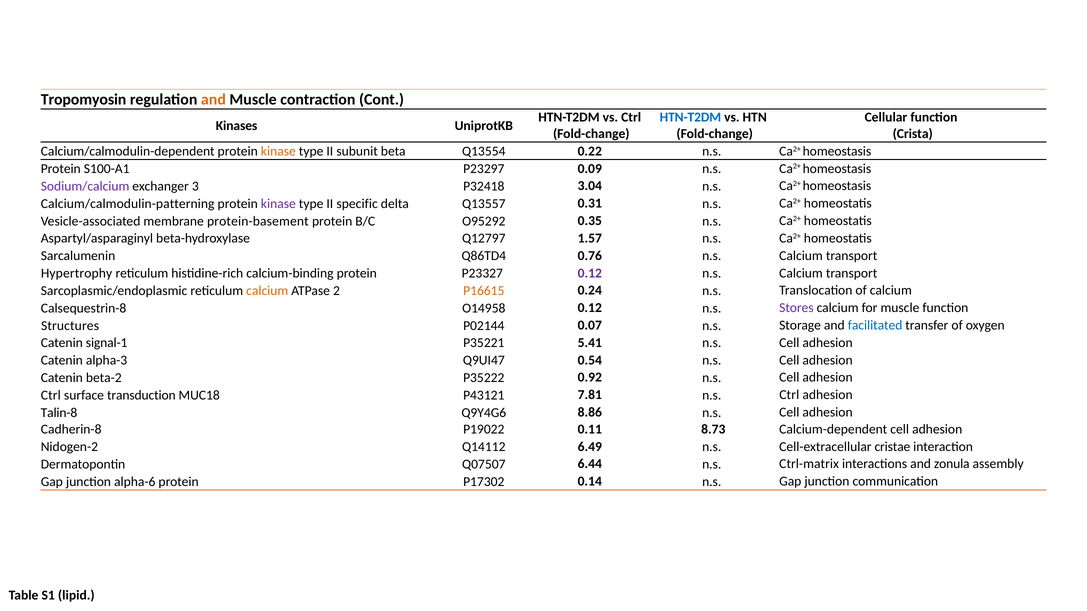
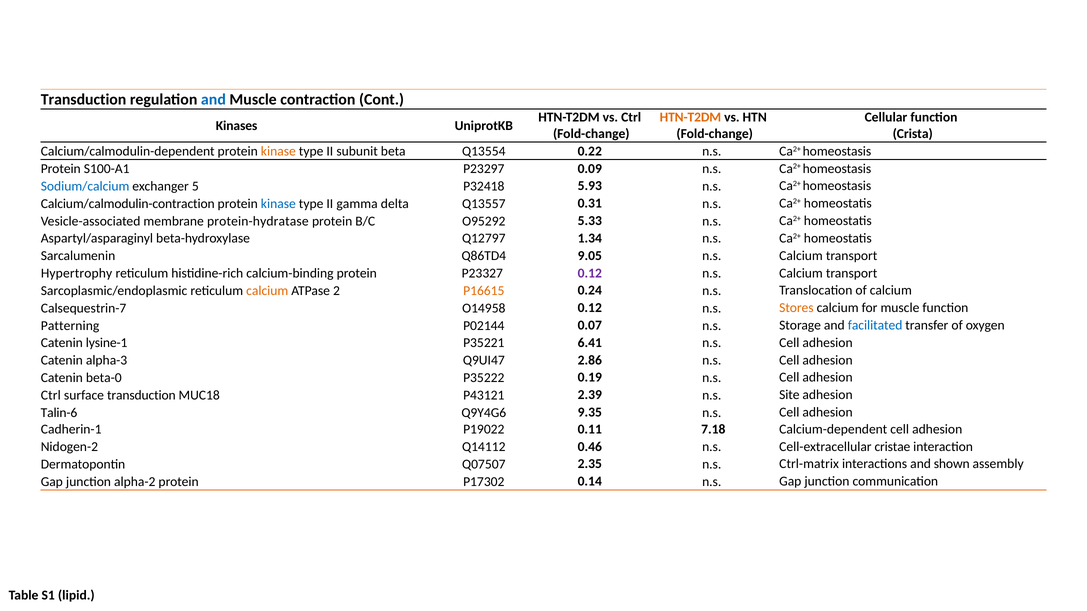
Tropomyosin at (84, 99): Tropomyosin -> Transduction
and at (213, 99) colour: orange -> blue
HTN-T2DM at (690, 118) colour: blue -> orange
Sodium/calcium colour: purple -> blue
3: 3 -> 5
3.04: 3.04 -> 5.93
Calcium/calmodulin-patterning: Calcium/calmodulin-patterning -> Calcium/calmodulin-contraction
kinase at (278, 204) colour: purple -> blue
specific: specific -> gamma
protein-basement: protein-basement -> protein-hydratase
0.35: 0.35 -> 5.33
1.57: 1.57 -> 1.34
0.76: 0.76 -> 9.05
Calsequestrin-8: Calsequestrin-8 -> Calsequestrin-7
Stores colour: purple -> orange
Structures: Structures -> Patterning
signal-1: signal-1 -> lysine-1
5.41: 5.41 -> 6.41
0.54: 0.54 -> 2.86
beta-2: beta-2 -> beta-0
0.92: 0.92 -> 0.19
7.81: 7.81 -> 2.39
n.s Ctrl: Ctrl -> Site
Talin-8: Talin-8 -> Talin-6
8.86: 8.86 -> 9.35
Cadherin-8: Cadherin-8 -> Cadherin-1
8.73: 8.73 -> 7.18
6.49: 6.49 -> 0.46
6.44: 6.44 -> 2.35
zonula: zonula -> shown
alpha-6: alpha-6 -> alpha-2
